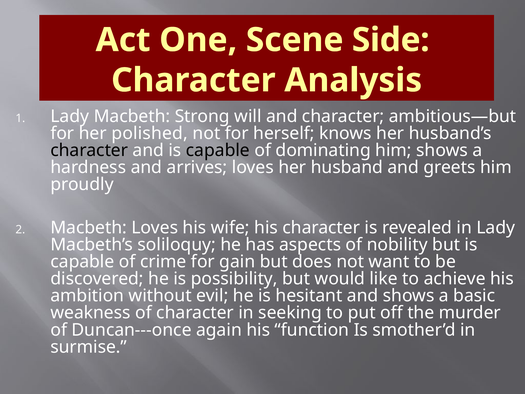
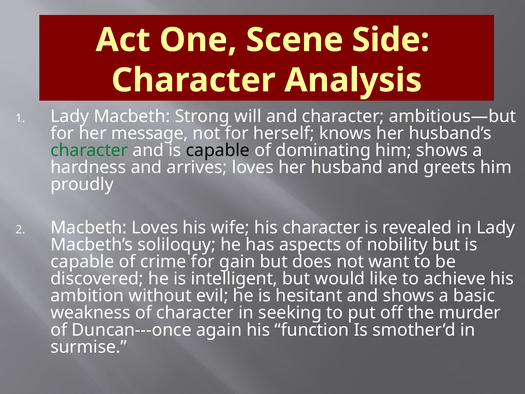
polished: polished -> message
character at (89, 150) colour: black -> green
possibility: possibility -> intelligent
